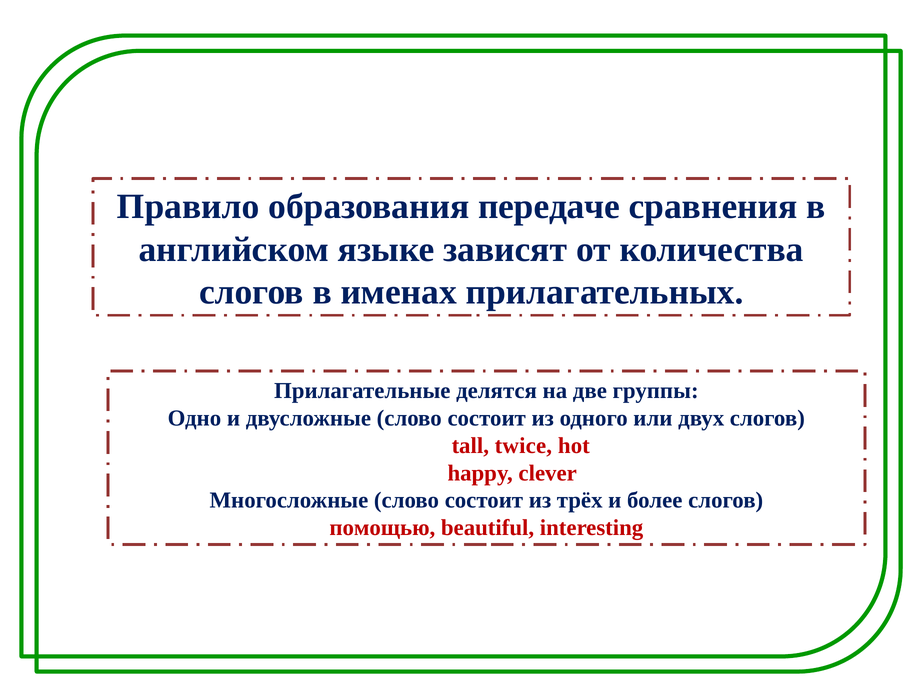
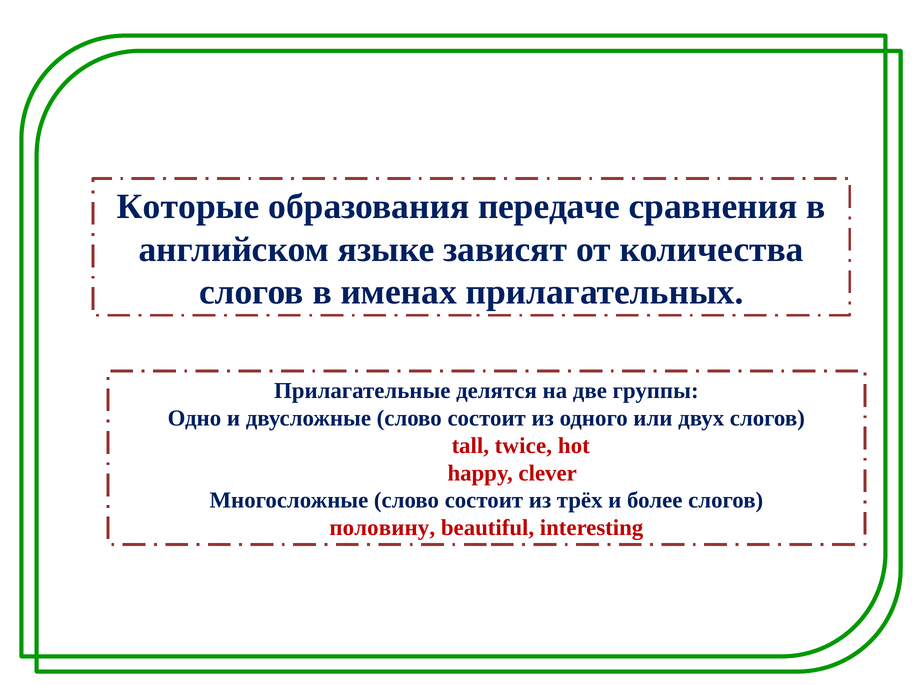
Правило: Правило -> Которые
помощью: помощью -> половину
